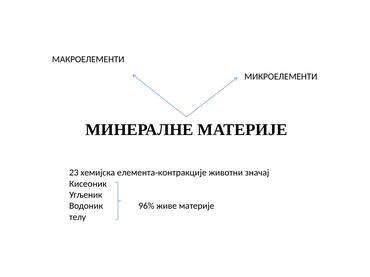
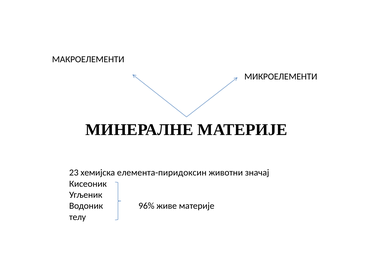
елемента-контракције: елемента-контракције -> елемента-пиридоксин
